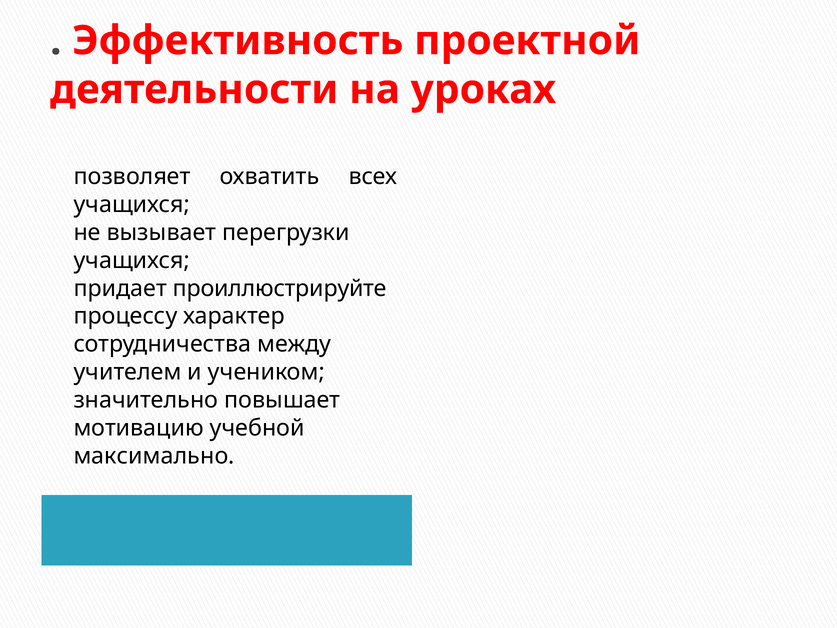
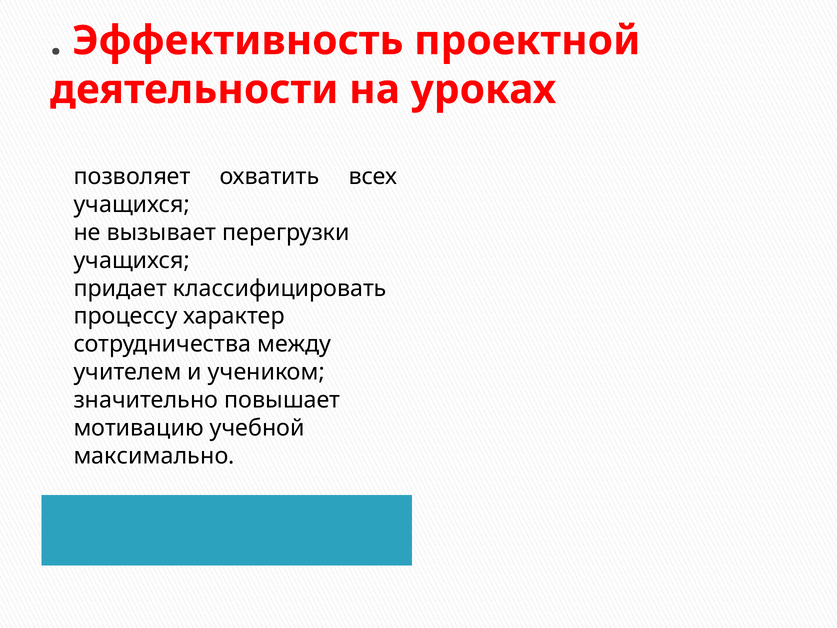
проиллюстрируйте: проиллюстрируйте -> классифицировать
